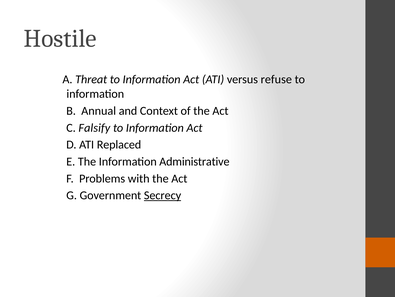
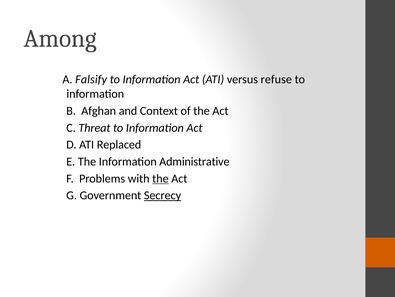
Hostile: Hostile -> Among
Threat: Threat -> Falsify
Annual: Annual -> Afghan
Falsify: Falsify -> Threat
the at (160, 178) underline: none -> present
